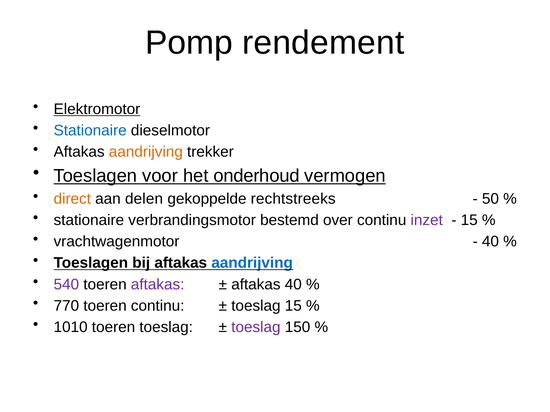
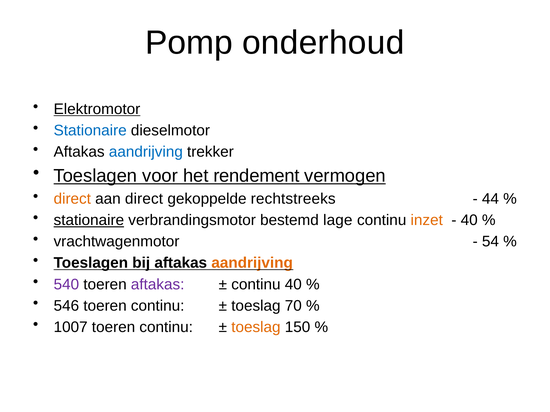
rendement: rendement -> onderhoud
aandrijving at (146, 152) colour: orange -> blue
onderhoud: onderhoud -> rendement
aan delen: delen -> direct
50: 50 -> 44
stationaire at (89, 220) underline: none -> present
over: over -> lage
inzet colour: purple -> orange
15 at (469, 220): 15 -> 40
40 at (490, 242): 40 -> 54
aandrijving at (252, 263) colour: blue -> orange
aftakas at (256, 285): aftakas -> continu
770: 770 -> 546
toeslag 15: 15 -> 70
1010: 1010 -> 1007
toeslag at (166, 327): toeslag -> continu
toeslag at (256, 327) colour: purple -> orange
